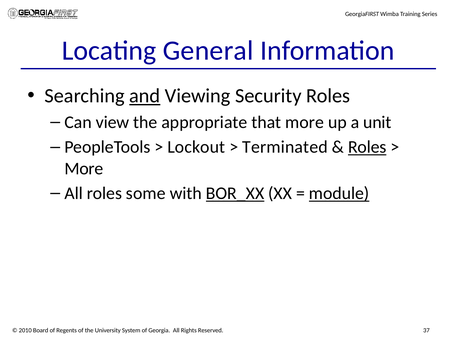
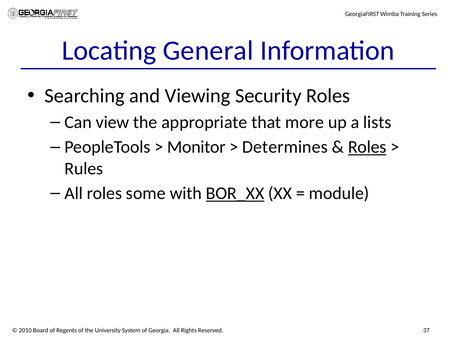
and underline: present -> none
unit: unit -> lists
Lockout: Lockout -> Monitor
Terminated: Terminated -> Determines
More at (84, 168): More -> Rules
module underline: present -> none
